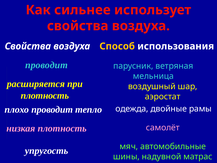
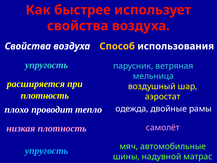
сильнее: сильнее -> быстрее
проводит at (47, 65): проводит -> упругость
упругость at (47, 150) colour: white -> light blue
